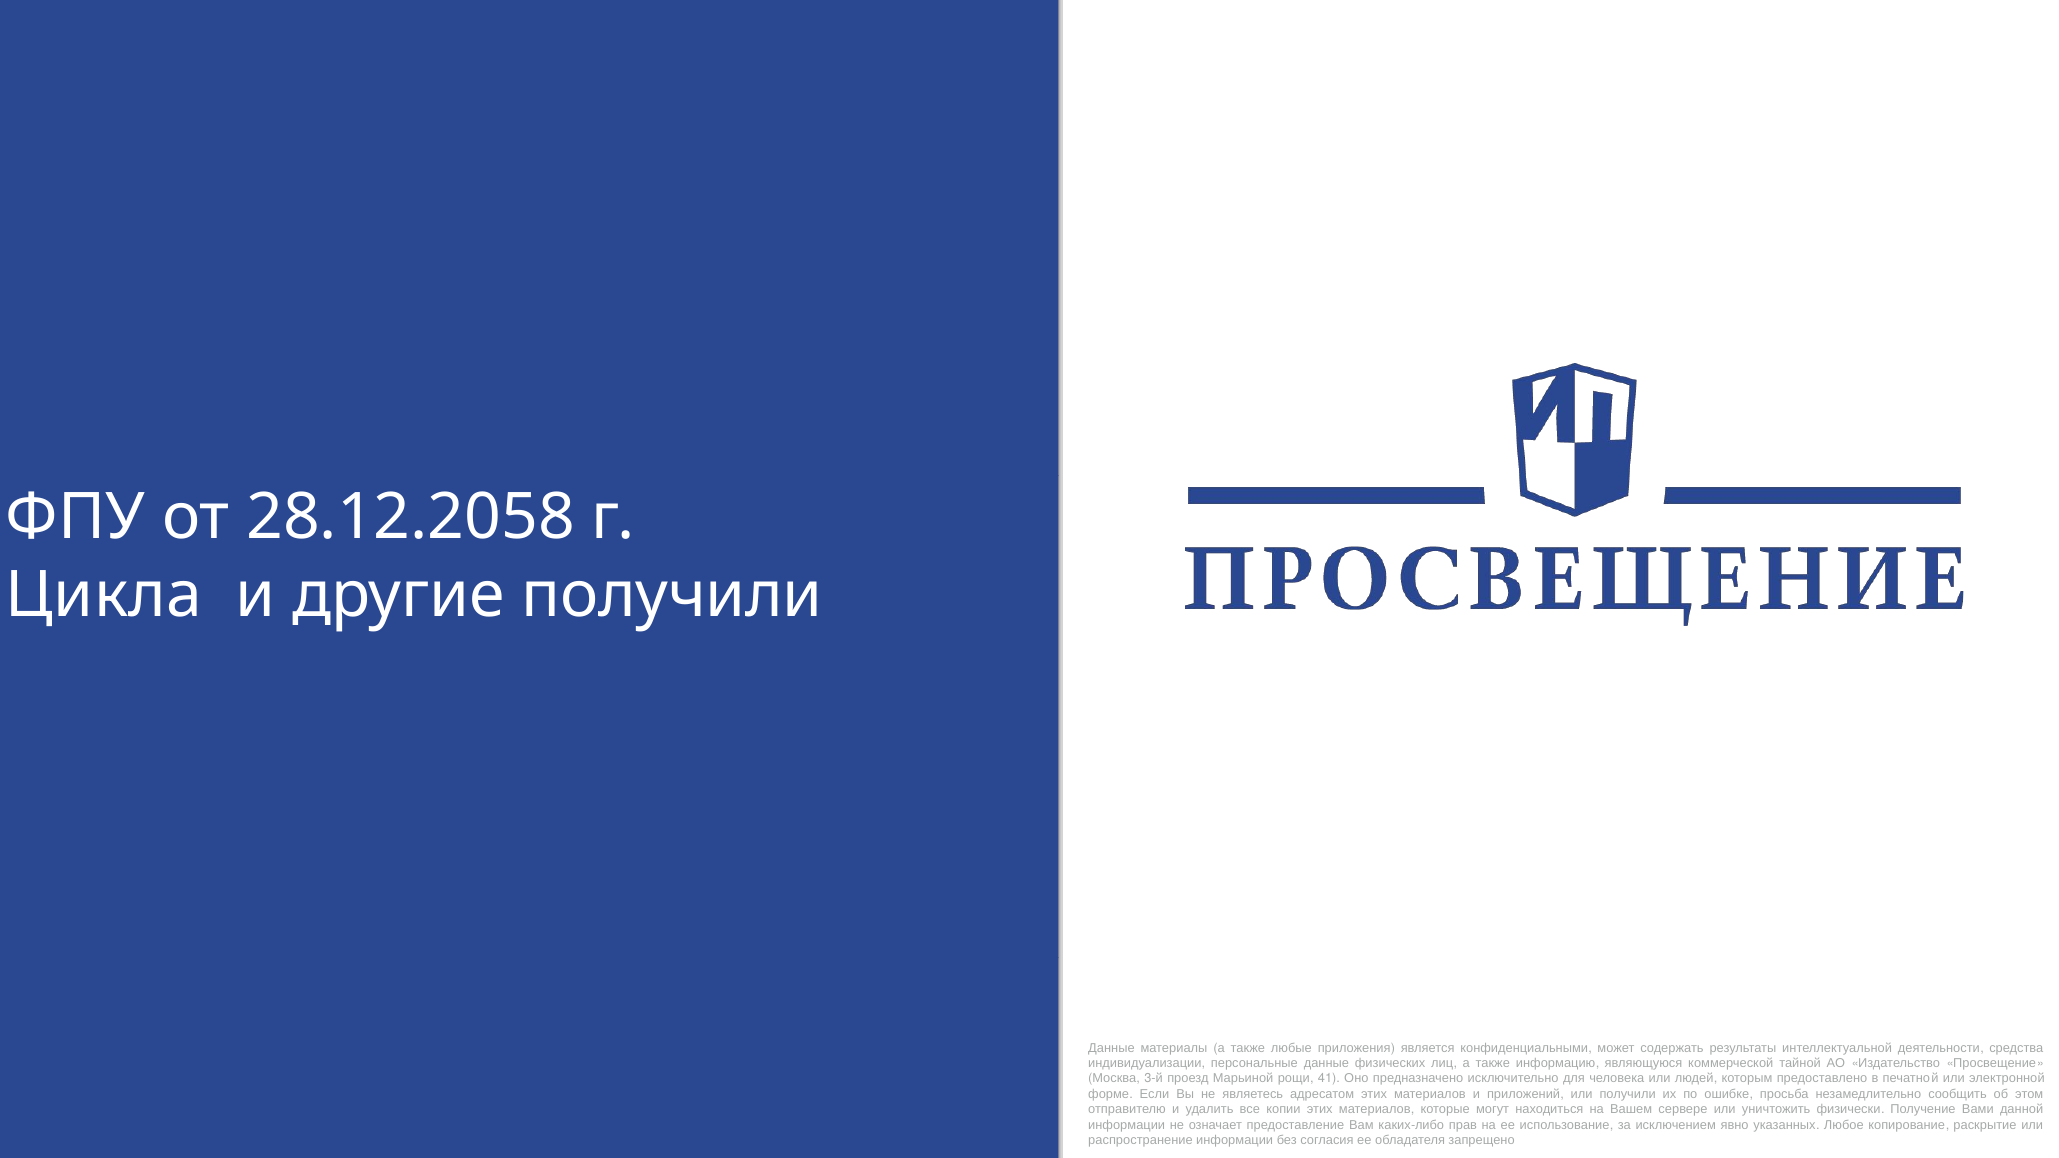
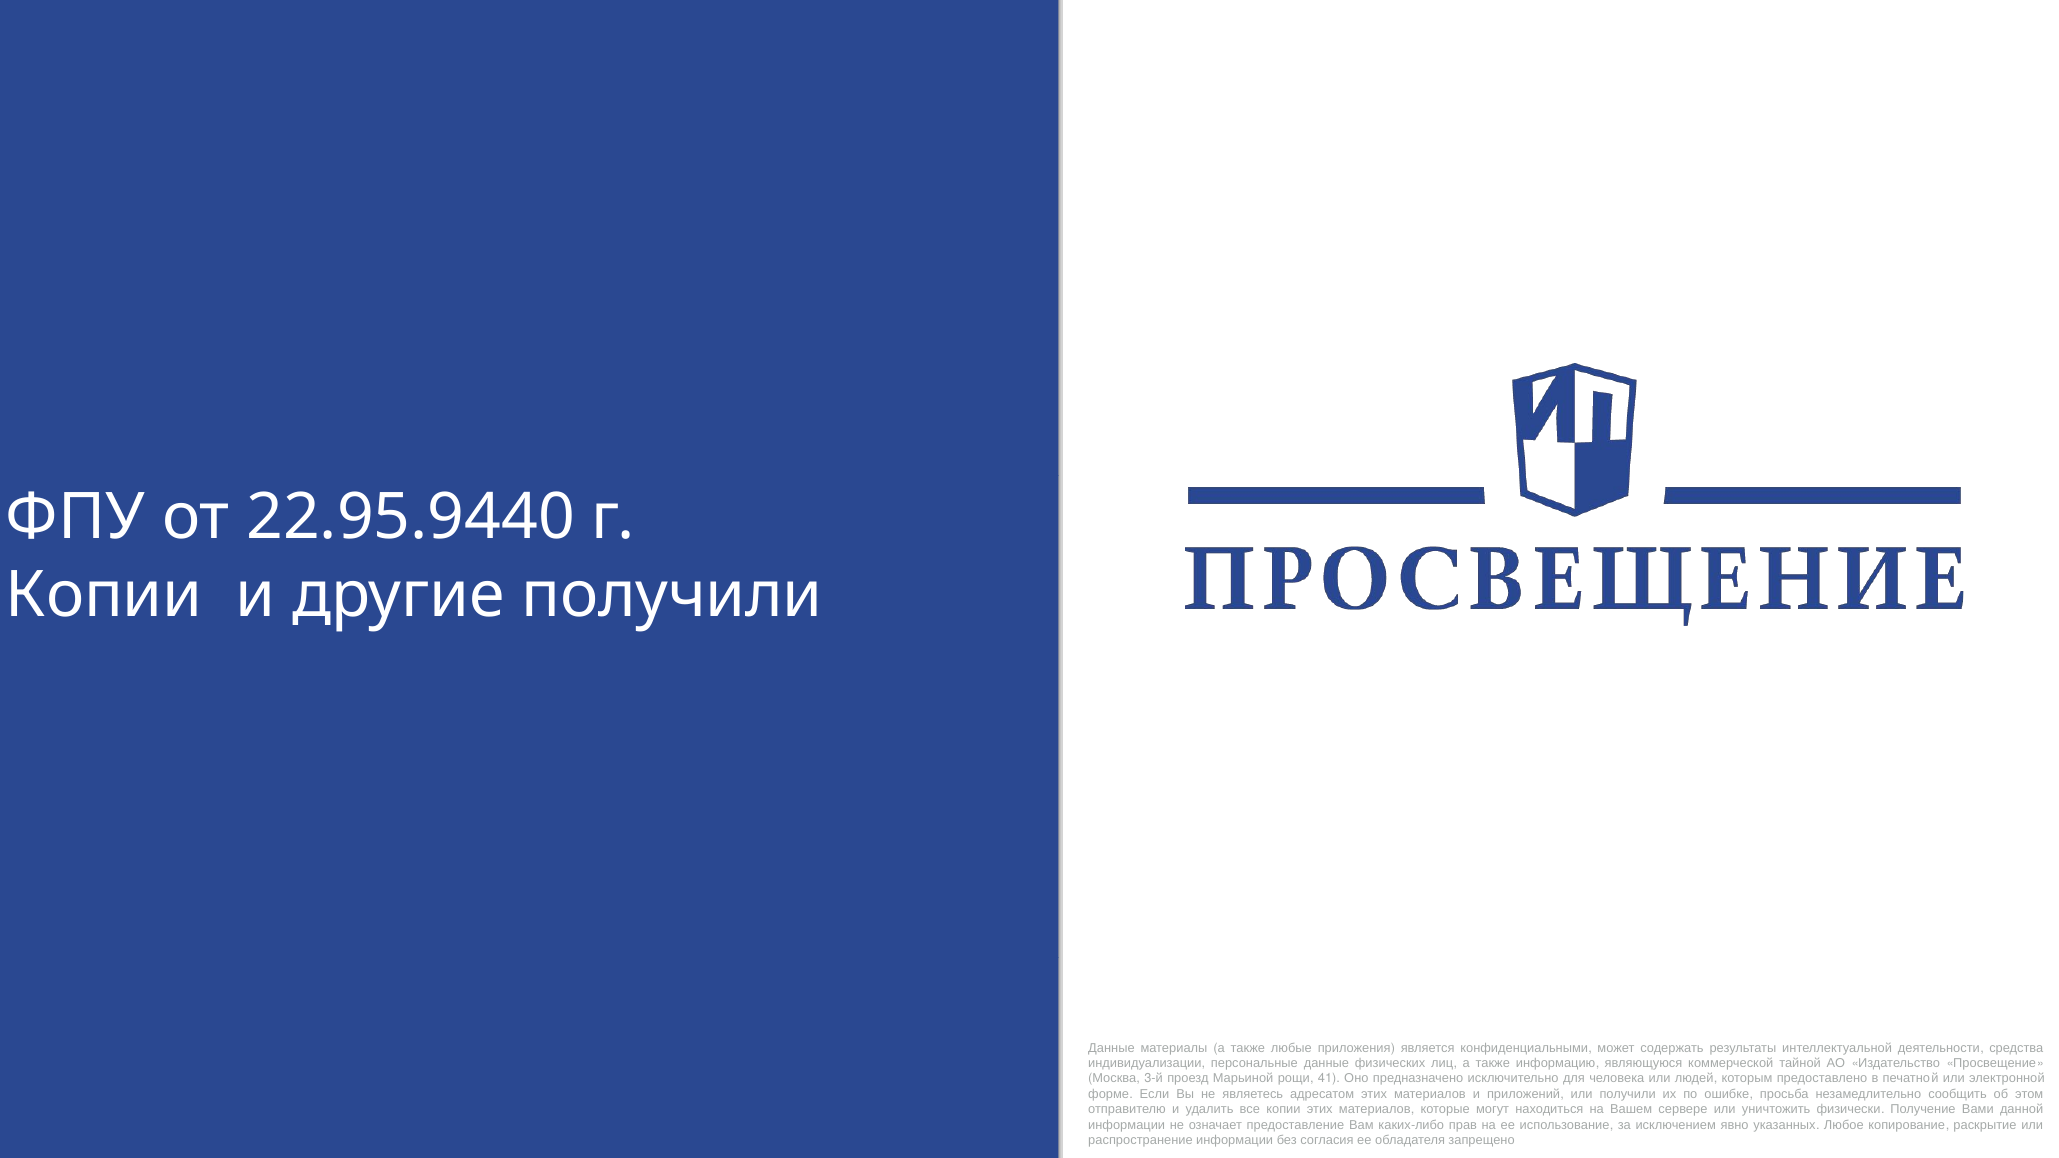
28.12.2058: 28.12.2058 -> 22.95.9440
Цикла at (104, 595): Цикла -> Копии
